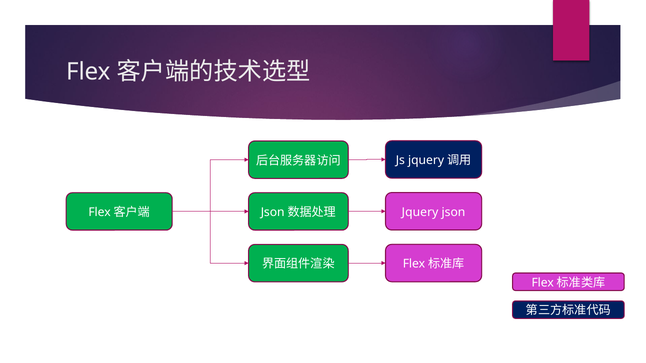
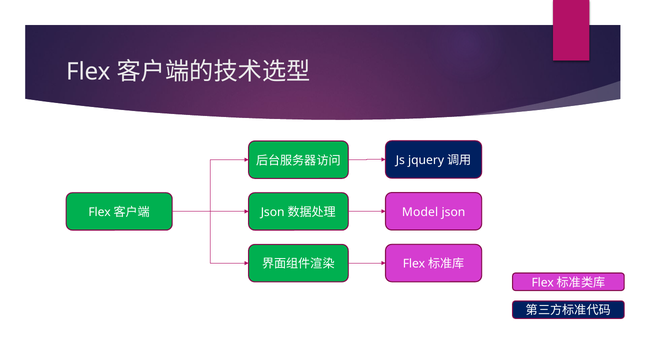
Jquery: Jquery -> Model
